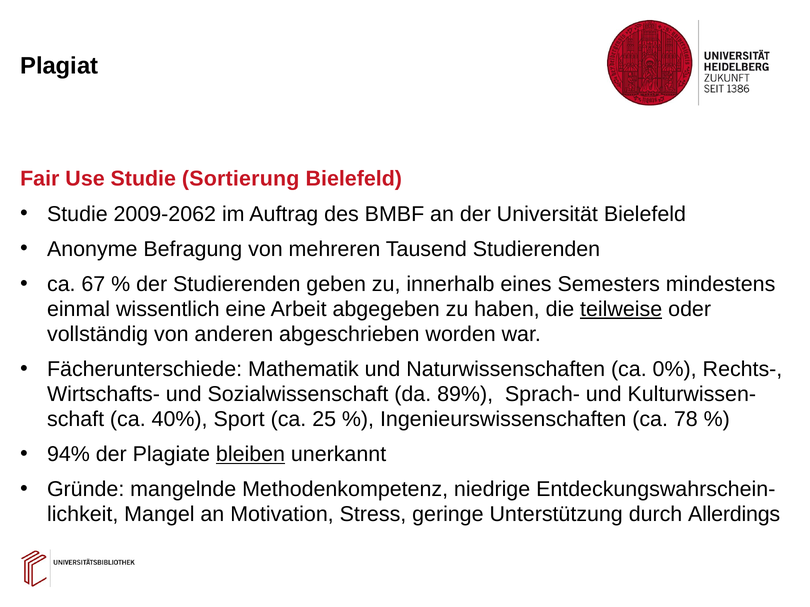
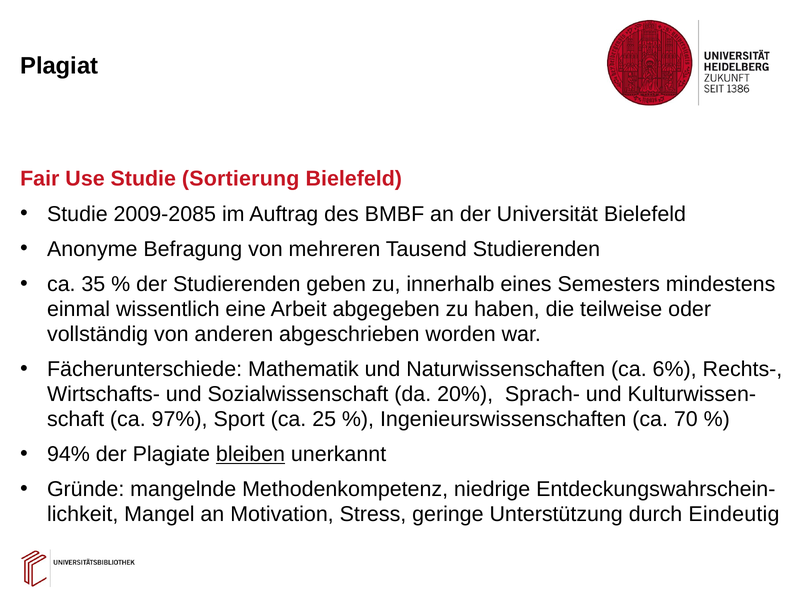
2009-2062: 2009-2062 -> 2009-2085
67: 67 -> 35
teilweise underline: present -> none
0%: 0% -> 6%
89%: 89% -> 20%
40%: 40% -> 97%
78: 78 -> 70
Allerdings: Allerdings -> Eindeutig
